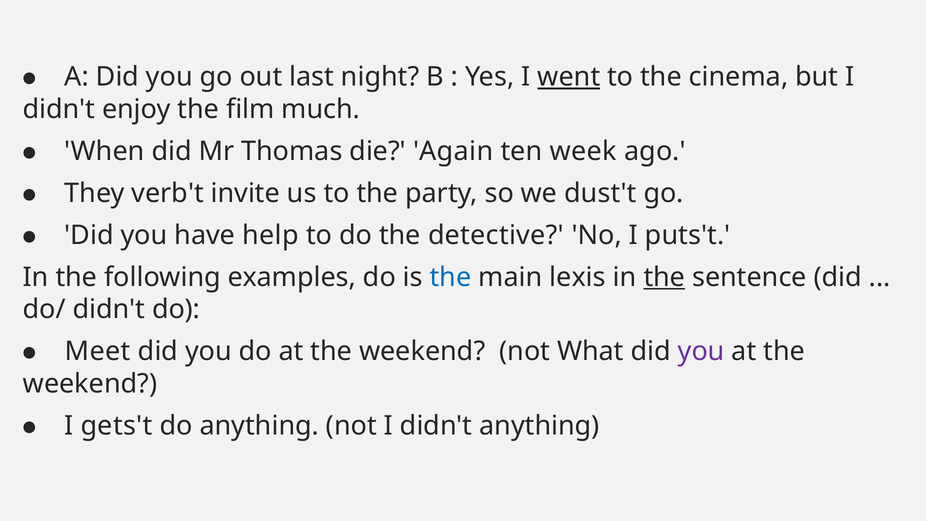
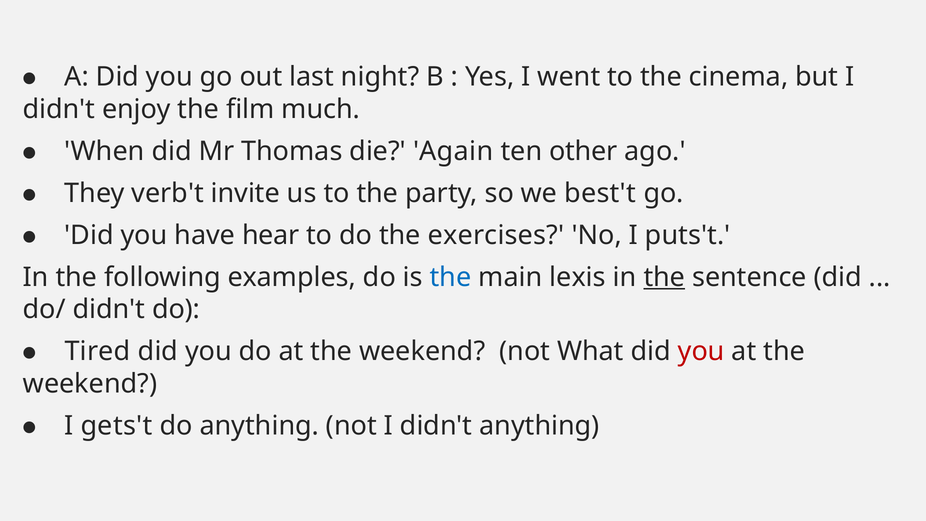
went underline: present -> none
week: week -> other
dust't: dust't -> best't
help: help -> hear
detective: detective -> exercises
Meet: Meet -> Tired
you at (701, 351) colour: purple -> red
